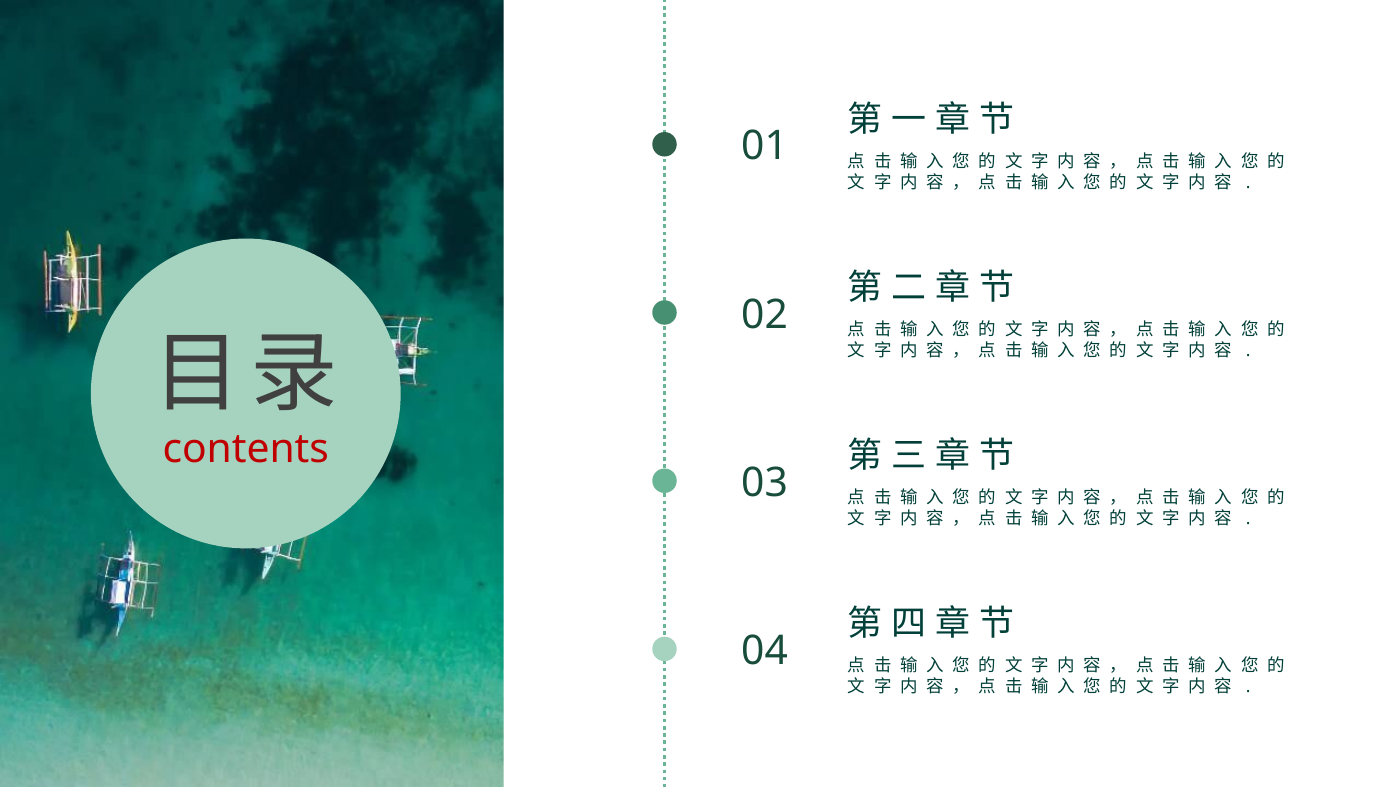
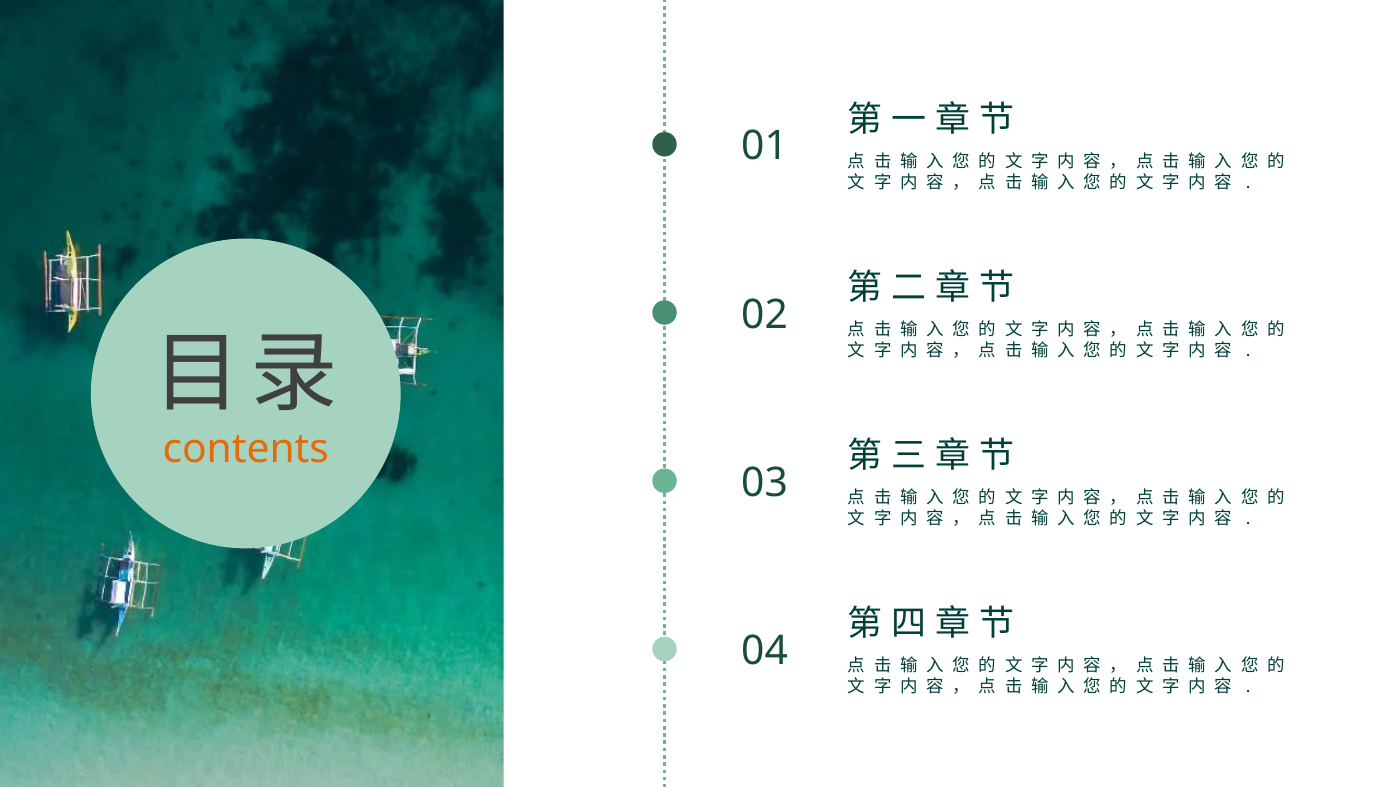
contents colour: red -> orange
